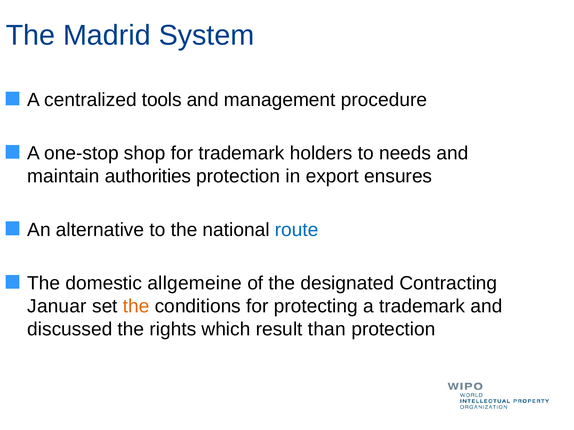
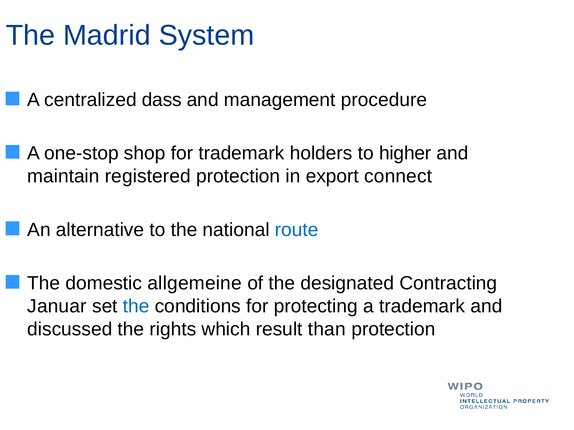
tools: tools -> dass
needs: needs -> higher
authorities: authorities -> registered
ensures: ensures -> connect
the at (136, 306) colour: orange -> blue
